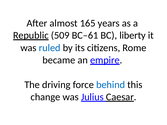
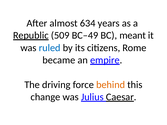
165: 165 -> 634
BC–61: BC–61 -> BC–49
liberty: liberty -> meant
behind colour: blue -> orange
